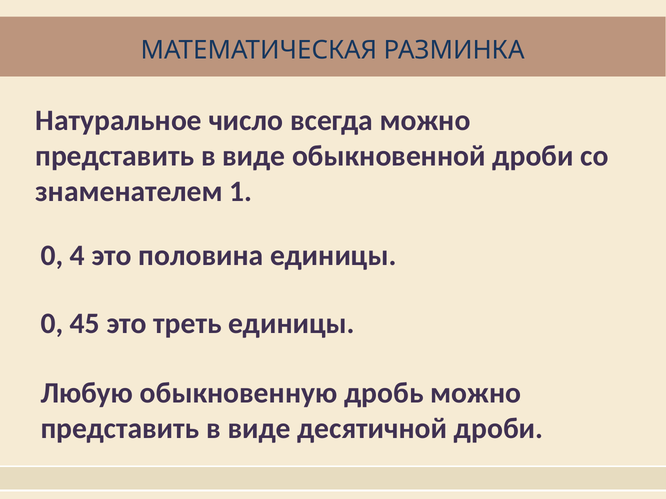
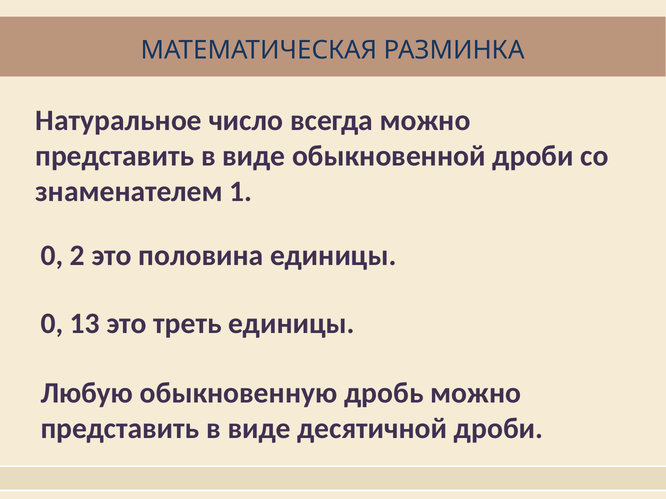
4: 4 -> 2
45: 45 -> 13
